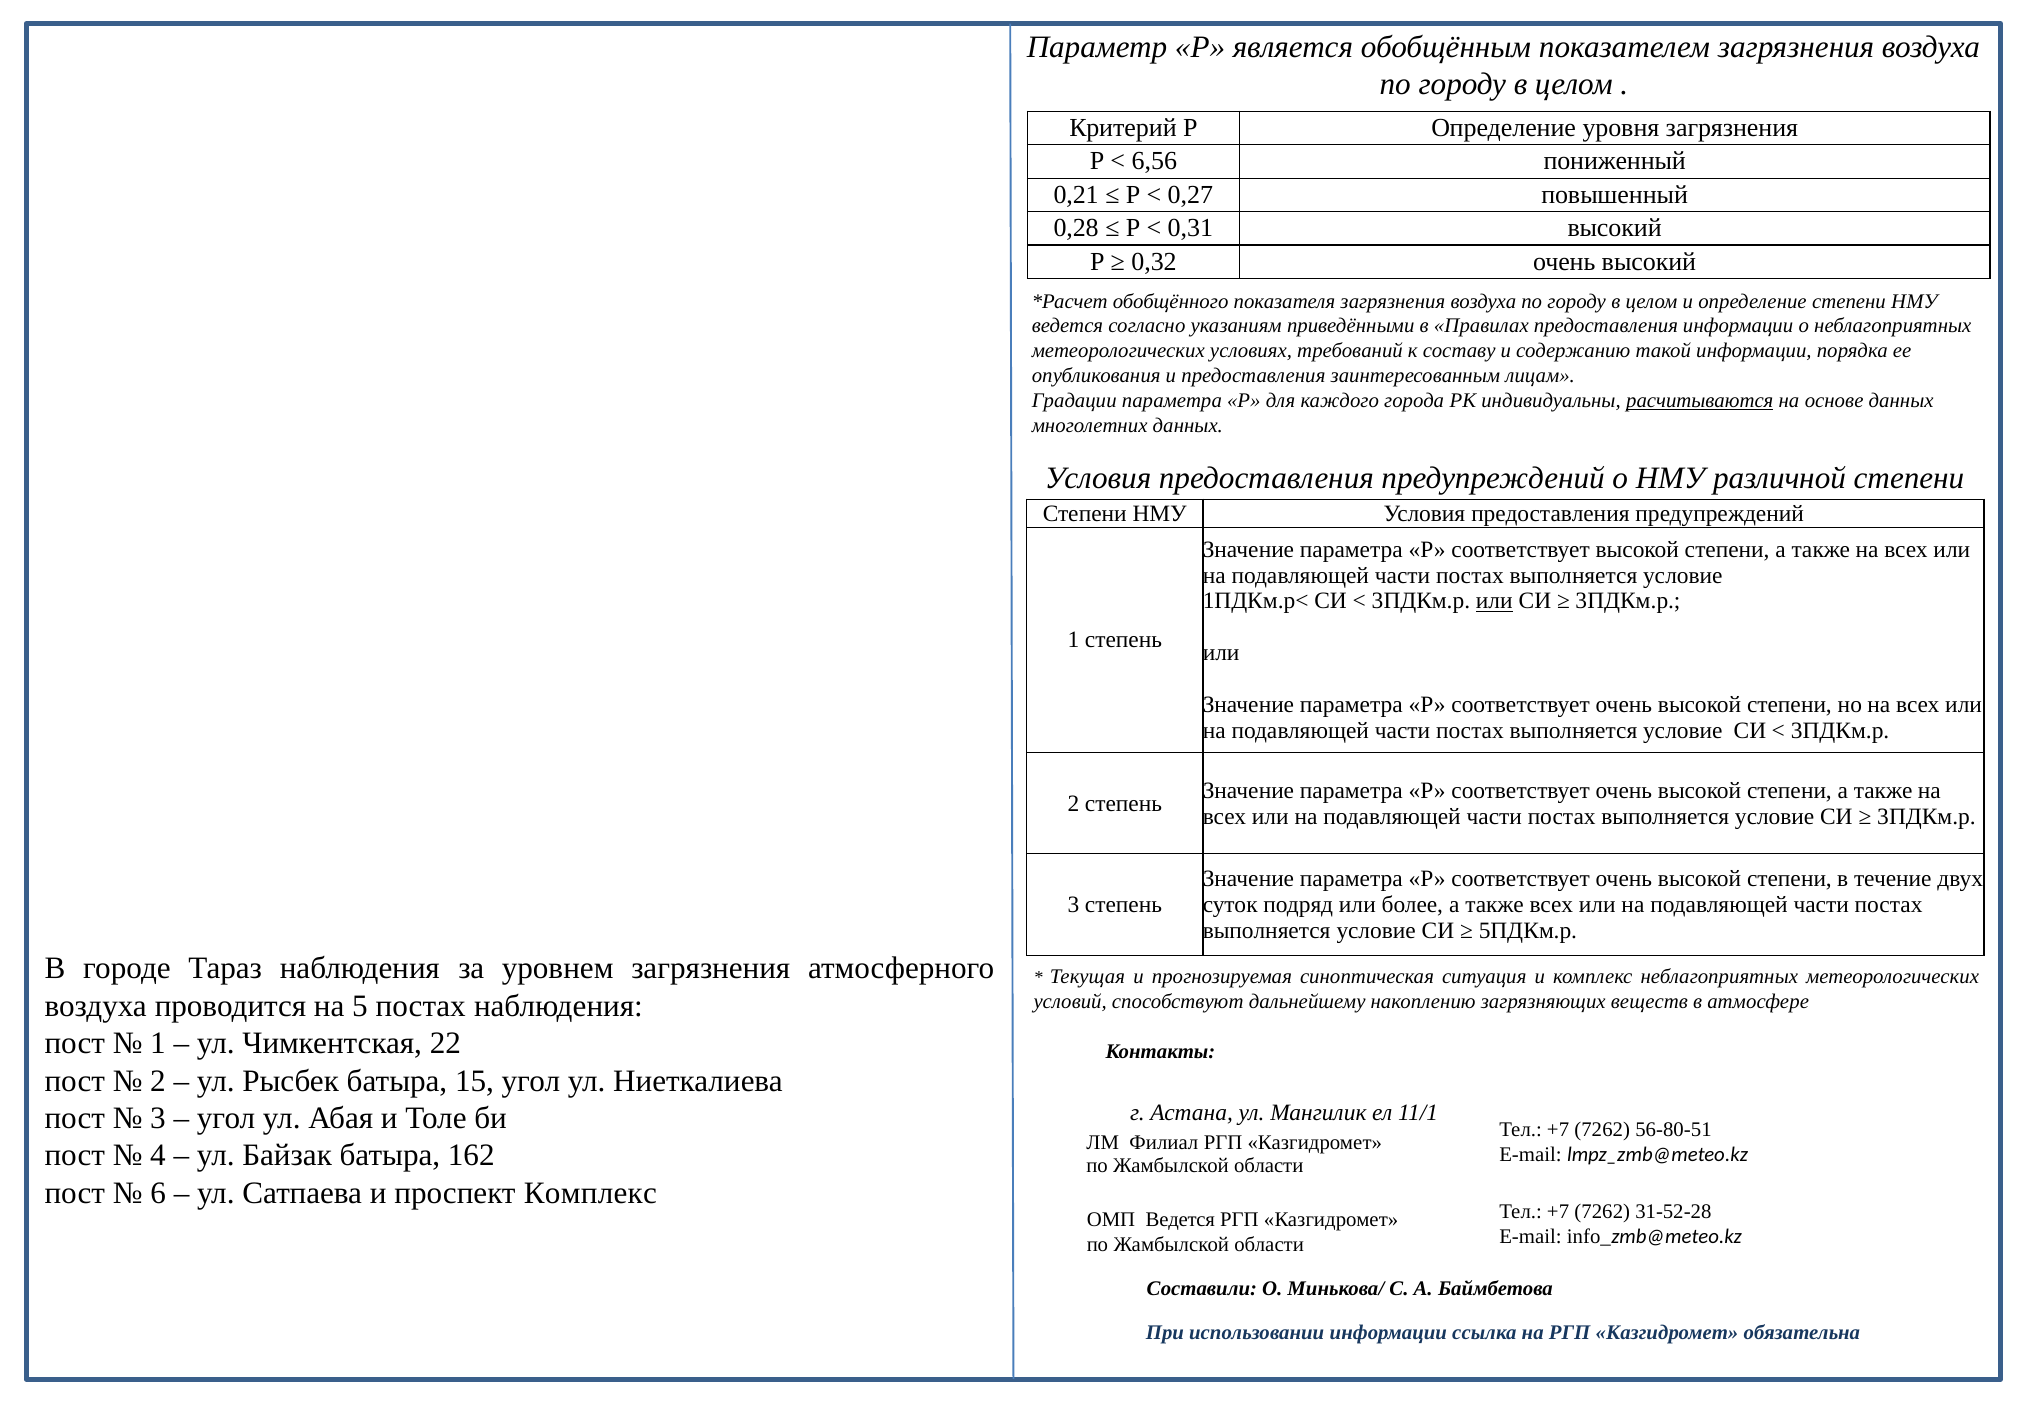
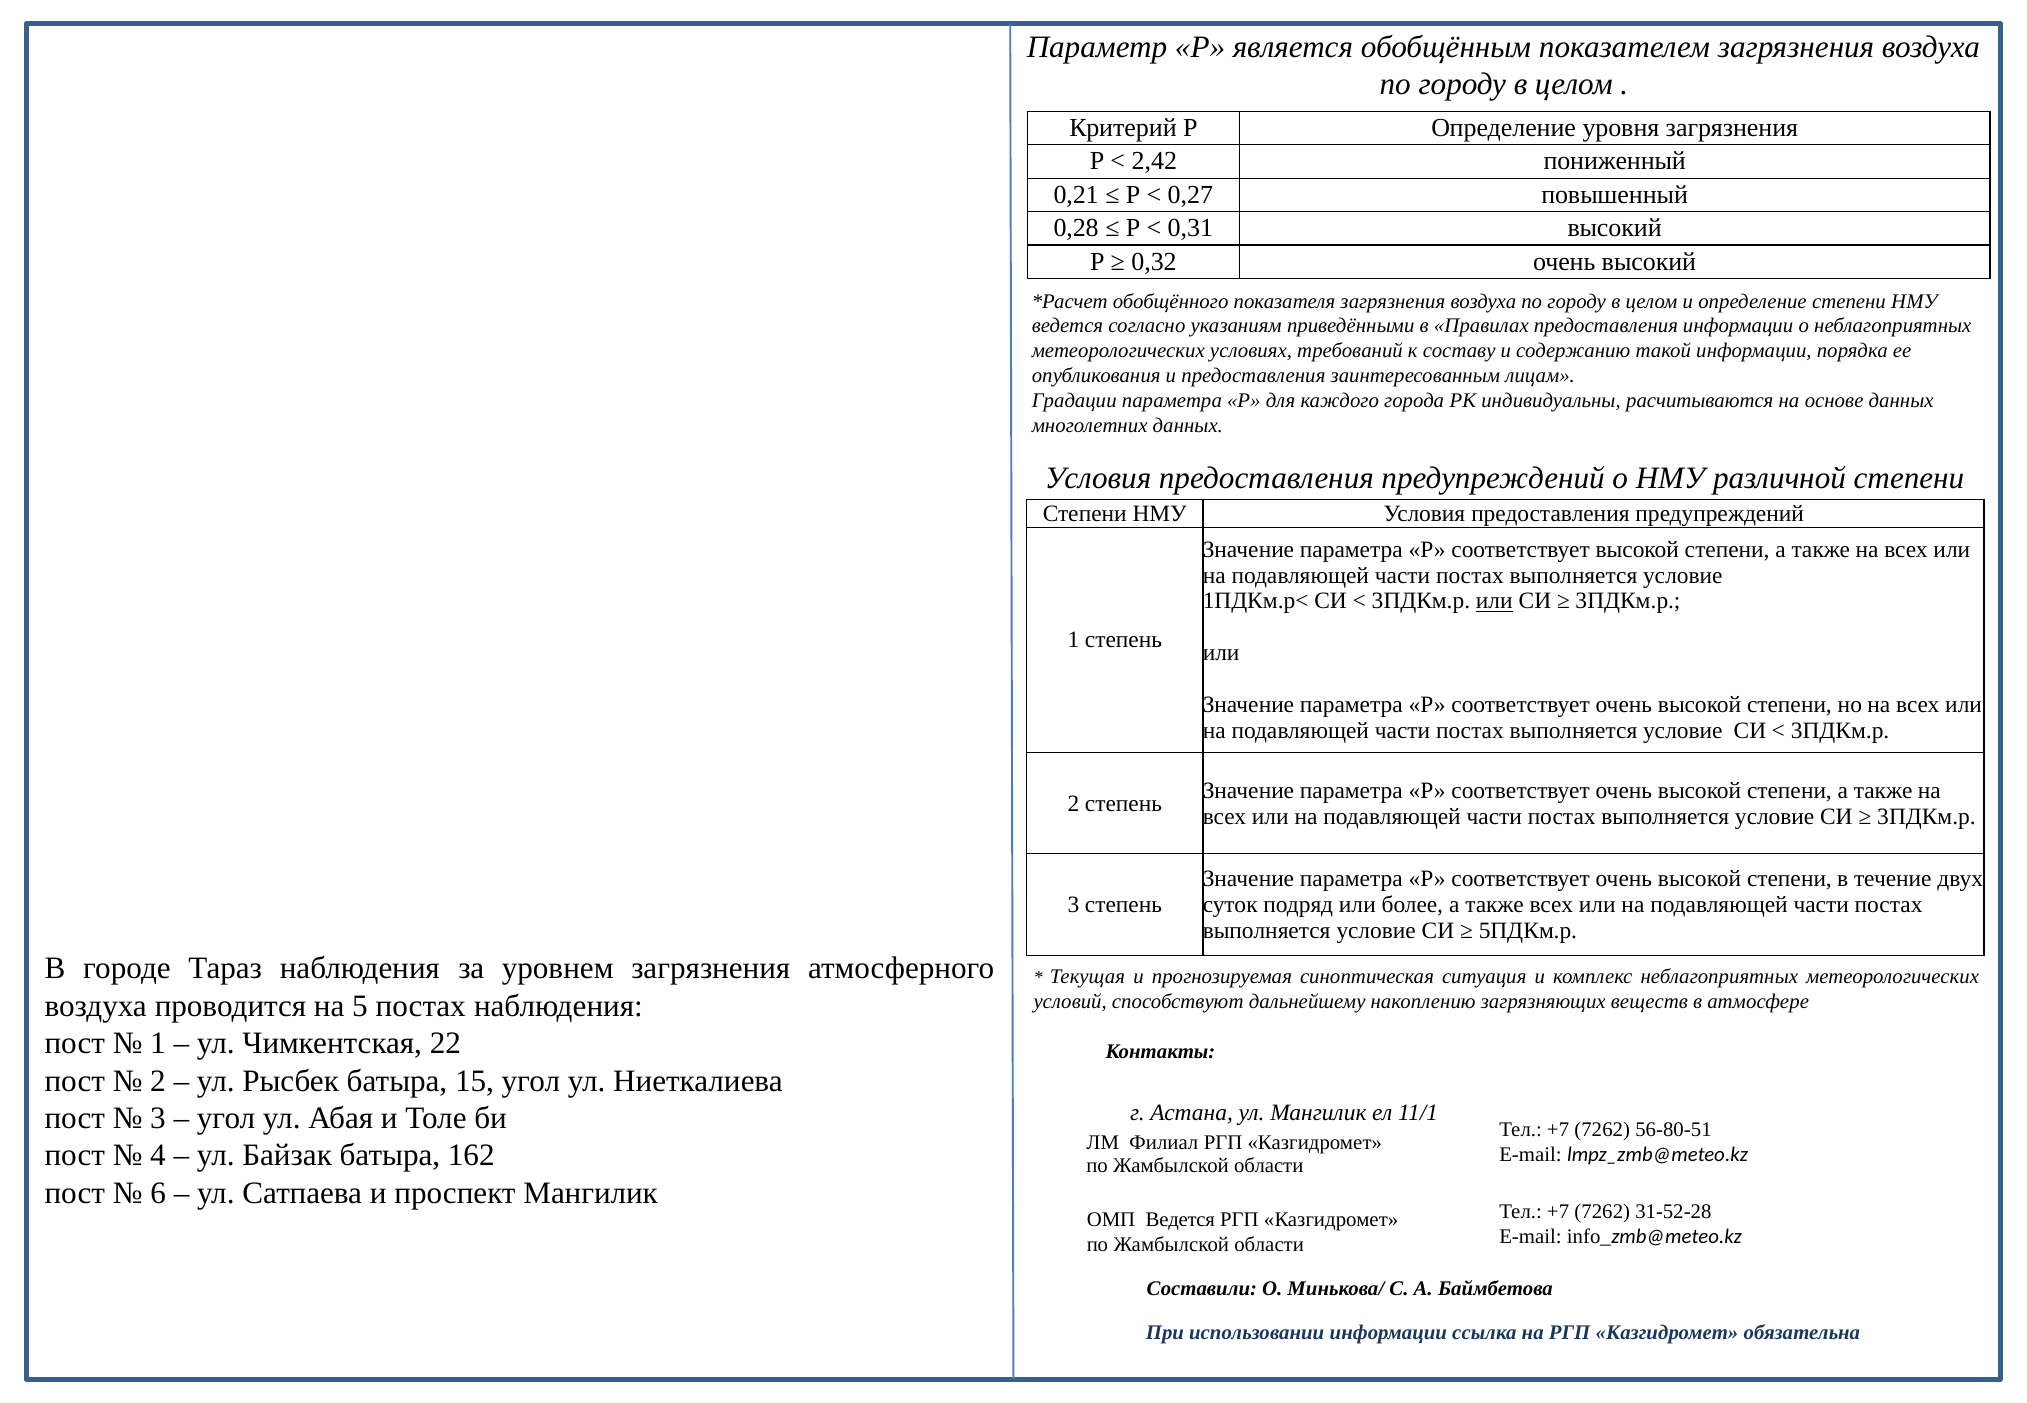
6,56: 6,56 -> 2,42
расчитываются underline: present -> none
проспект Комплекс: Комплекс -> Мангилик
